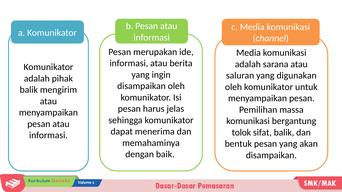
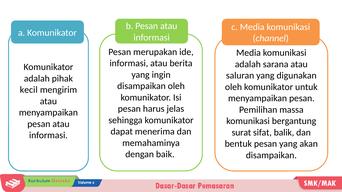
balik at (29, 90): balik -> kecil
tolok: tolok -> surat
